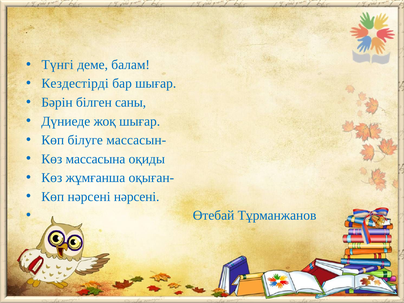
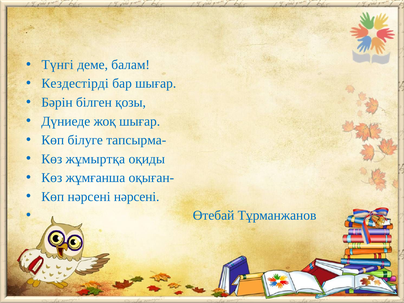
саны: саны -> қозы
массасын-: массасын- -> тапсырма-
массасына: массасына -> жұмыртқа
